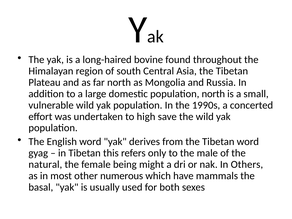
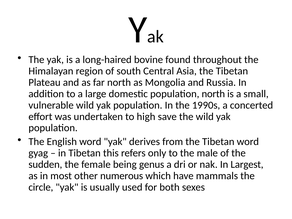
natural: natural -> sudden
might: might -> genus
Others: Others -> Largest
basal: basal -> circle
